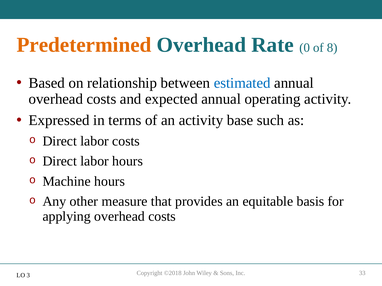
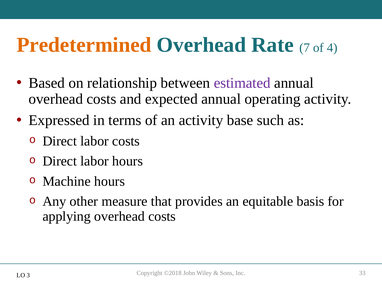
0: 0 -> 7
8: 8 -> 4
estimated colour: blue -> purple
